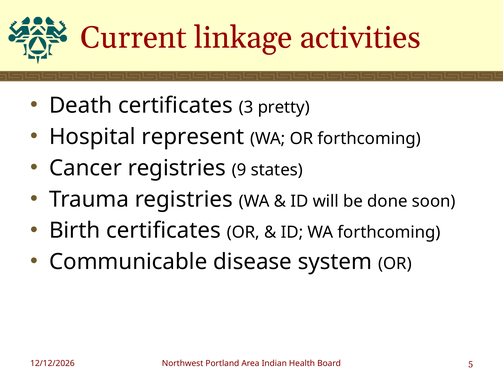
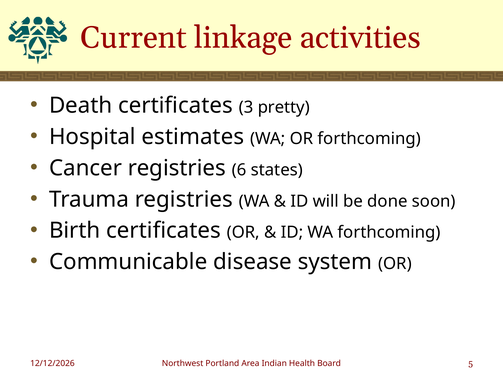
represent: represent -> estimates
9: 9 -> 6
